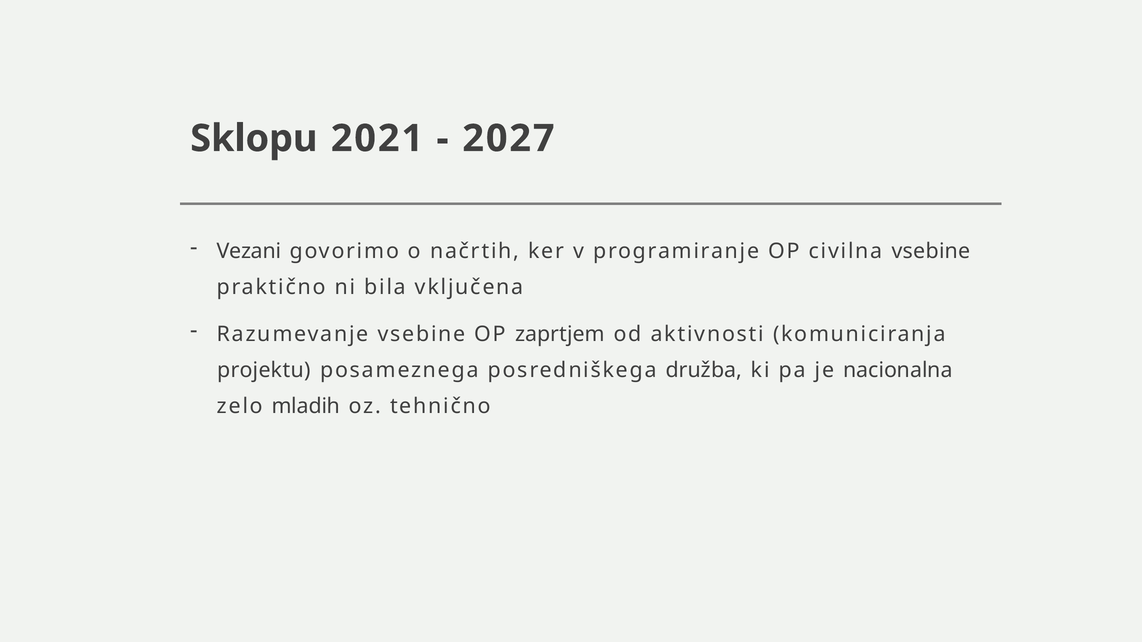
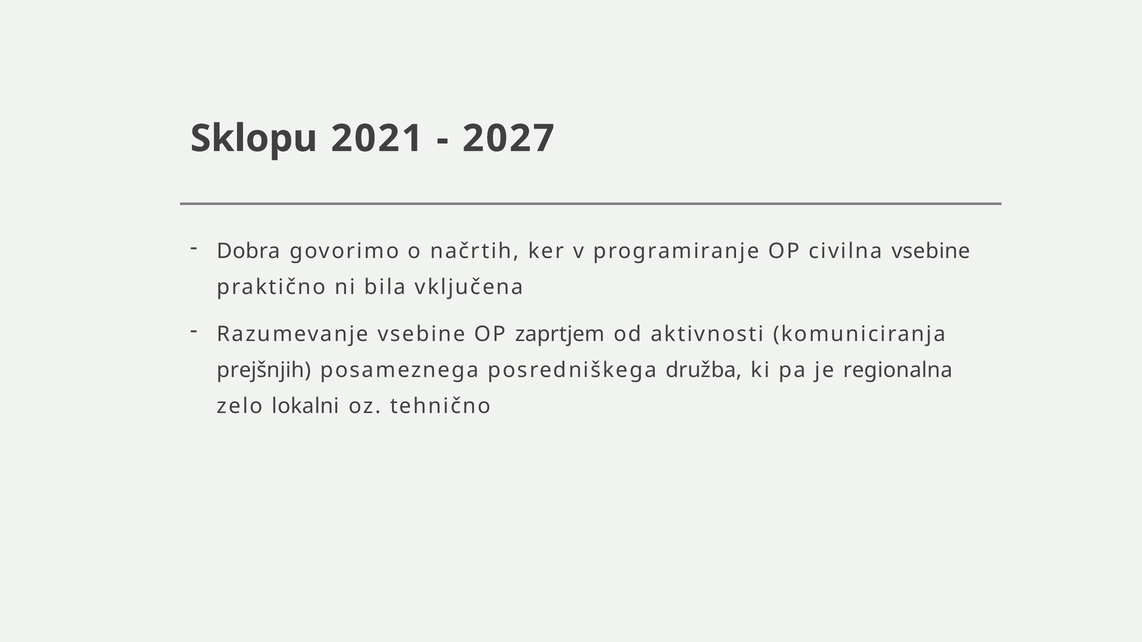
Vezani: Vezani -> Dobra
projektu: projektu -> prejšnjih
nacionalna: nacionalna -> regionalna
mladih: mladih -> lokalni
